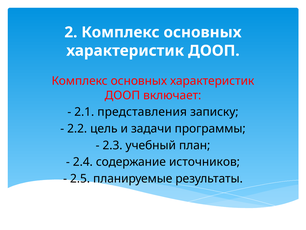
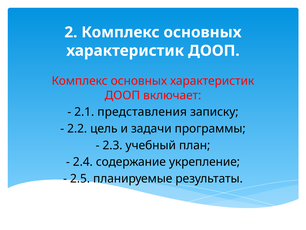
источников: источников -> укрепление
